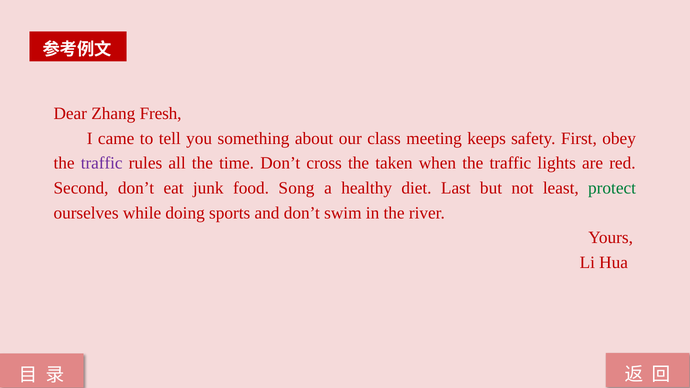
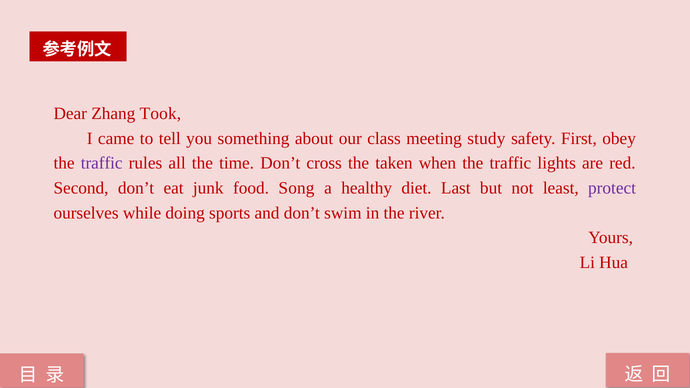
Fresh: Fresh -> Took
keeps: keeps -> study
protect colour: green -> purple
